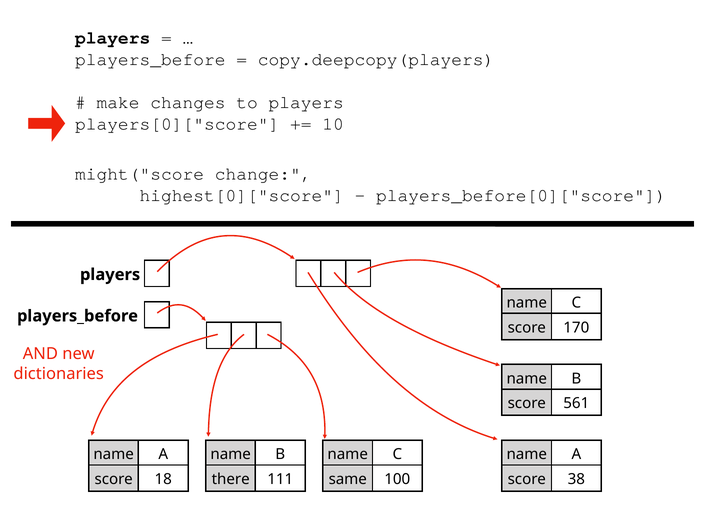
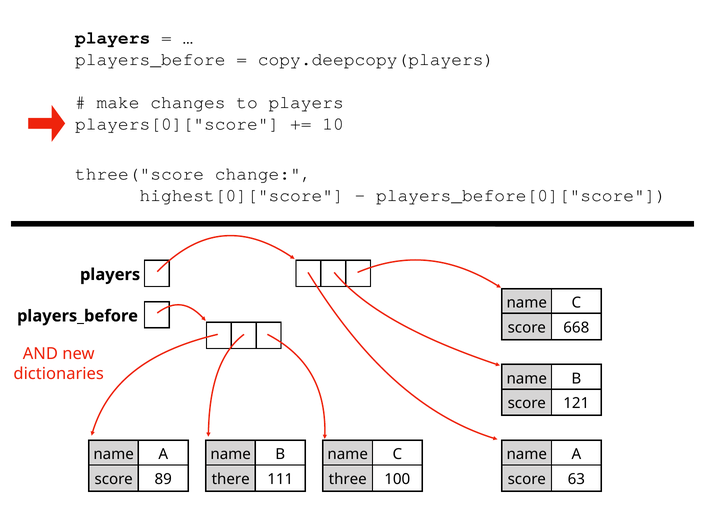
might("score: might("score -> three("score
170: 170 -> 668
561: 561 -> 121
18: 18 -> 89
same: same -> three
38: 38 -> 63
